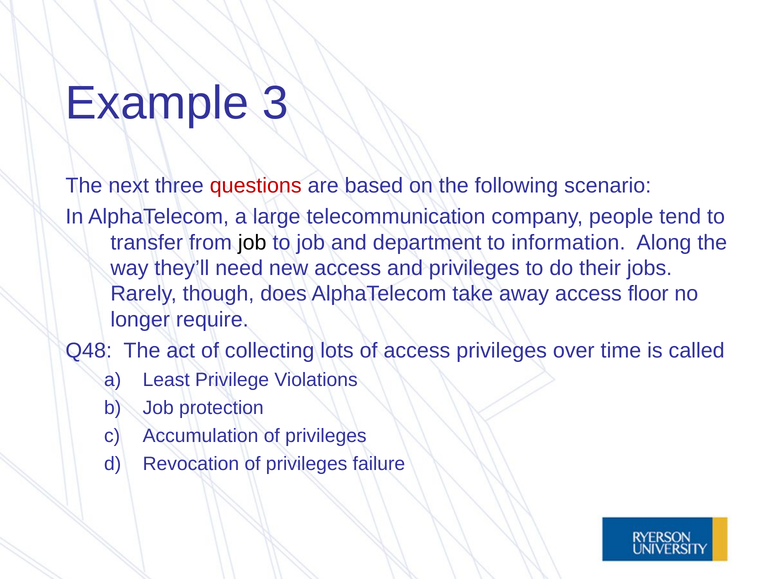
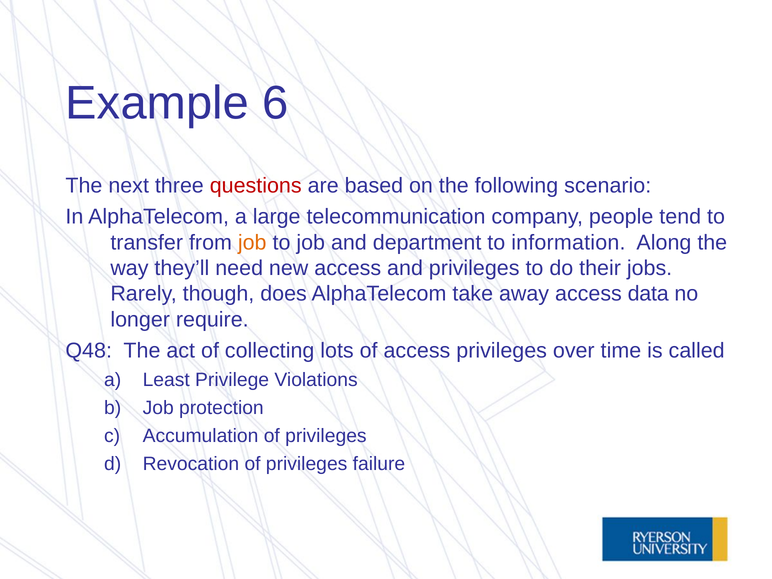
3: 3 -> 6
job at (252, 242) colour: black -> orange
floor: floor -> data
